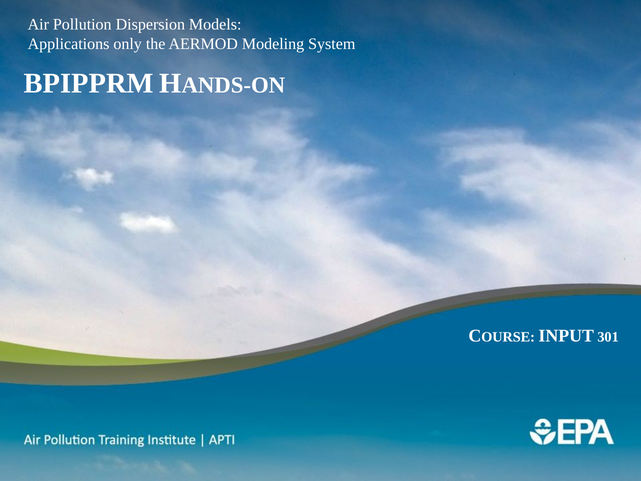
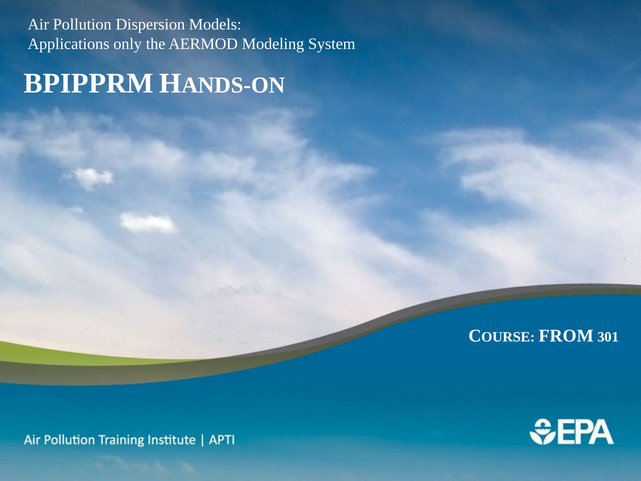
INPUT: INPUT -> FROM
